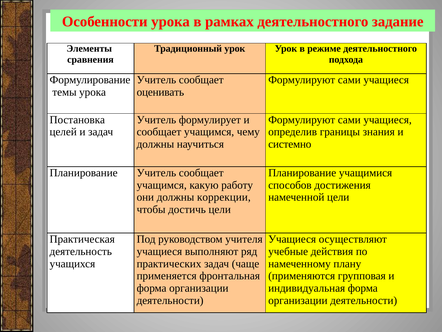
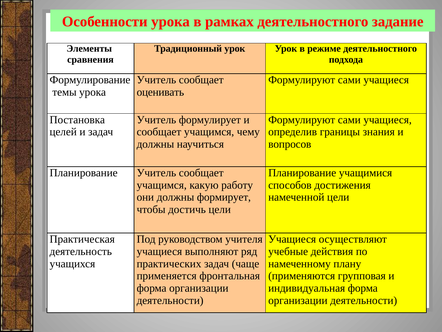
системно: системно -> вопросов
коррекции: коррекции -> формирует
